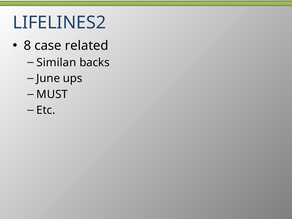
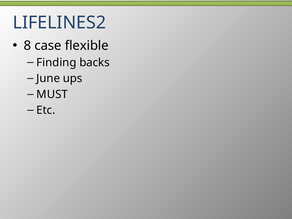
related: related -> flexible
Similan: Similan -> Finding
